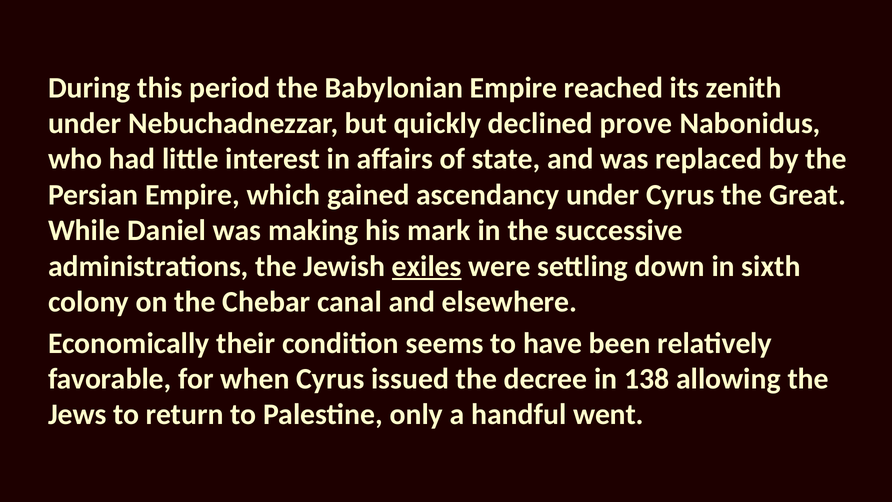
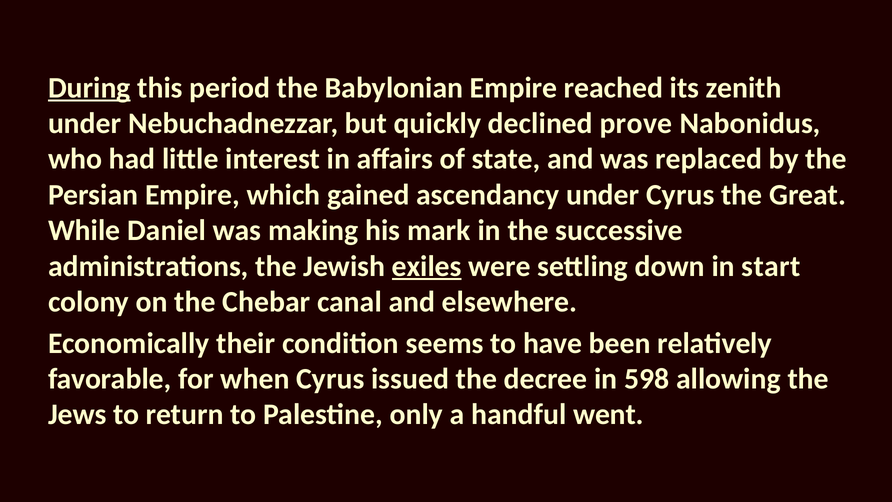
During underline: none -> present
sixth: sixth -> start
138: 138 -> 598
